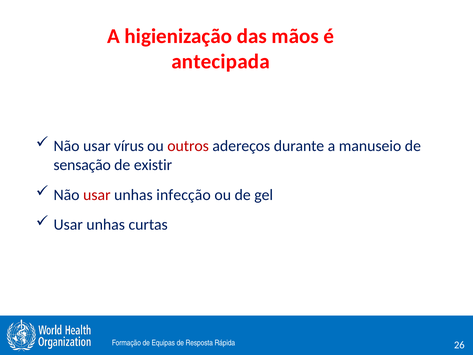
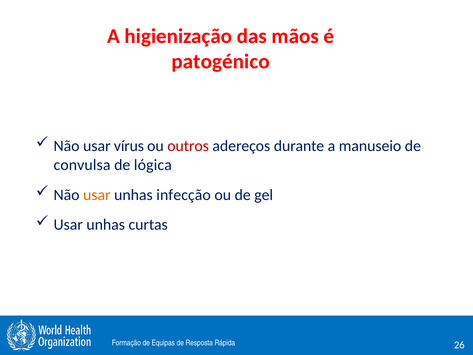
antecipada: antecipada -> patogénico
sensação: sensação -> convulsa
existir: existir -> lógica
usar at (97, 195) colour: red -> orange
